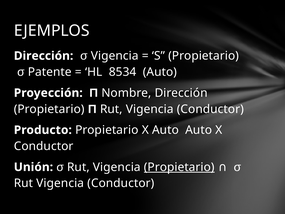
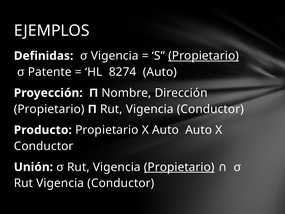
Dirección at (44, 56): Dirección -> Definidas
Propietario at (204, 56) underline: none -> present
8534: 8534 -> 8274
